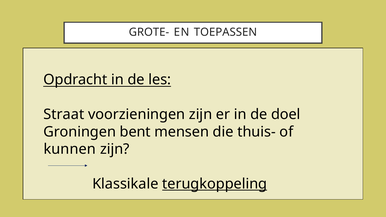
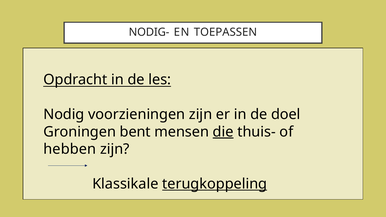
GROTE-: GROTE- -> NODIG-
Straat: Straat -> Nodig
die underline: none -> present
kunnen: kunnen -> hebben
